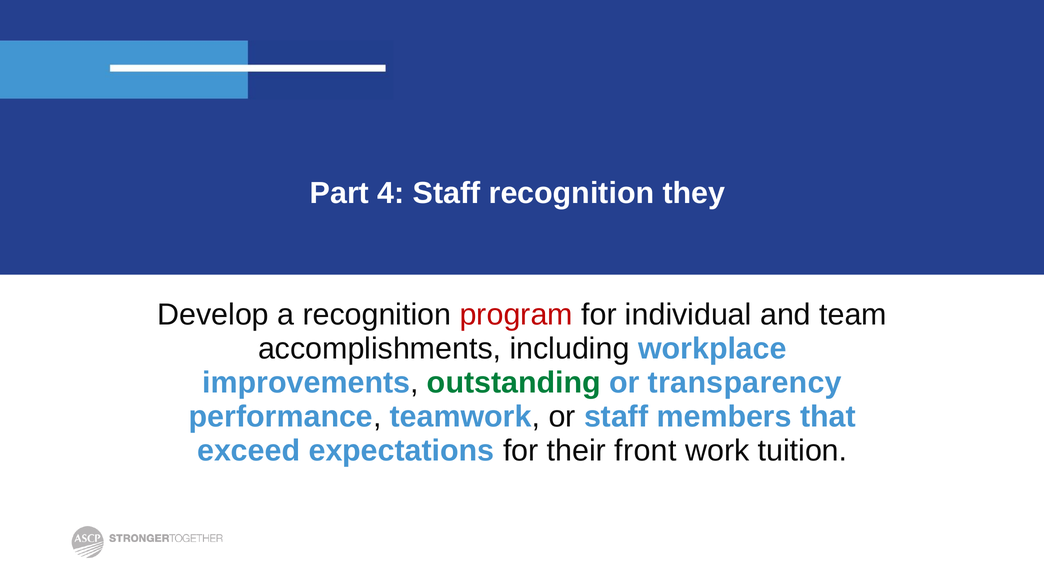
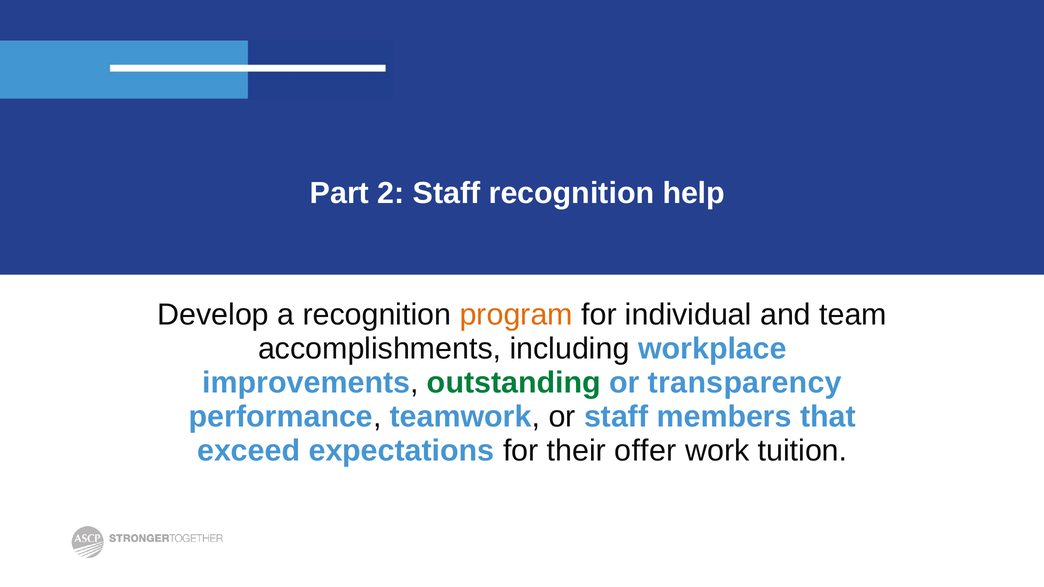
4: 4 -> 2
they: they -> help
program colour: red -> orange
front: front -> offer
